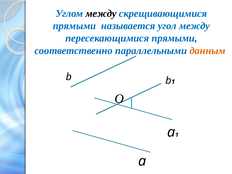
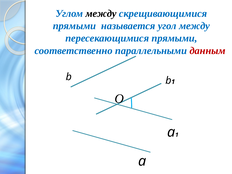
данным colour: orange -> red
